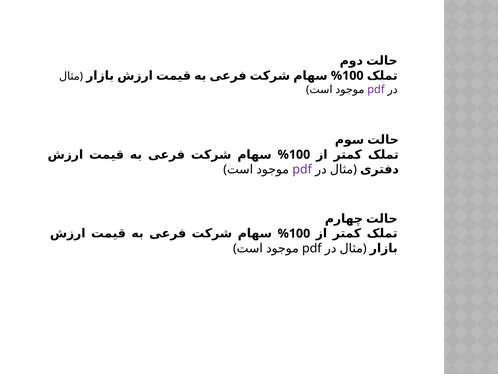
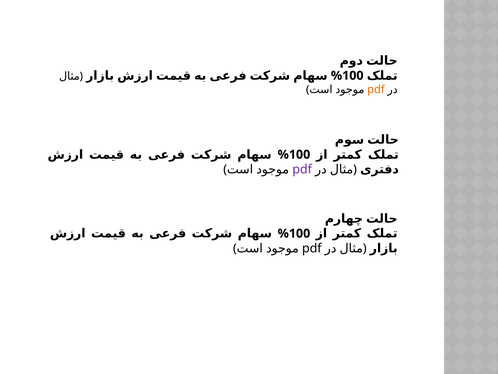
pdf at (376, 90) colour: purple -> orange
